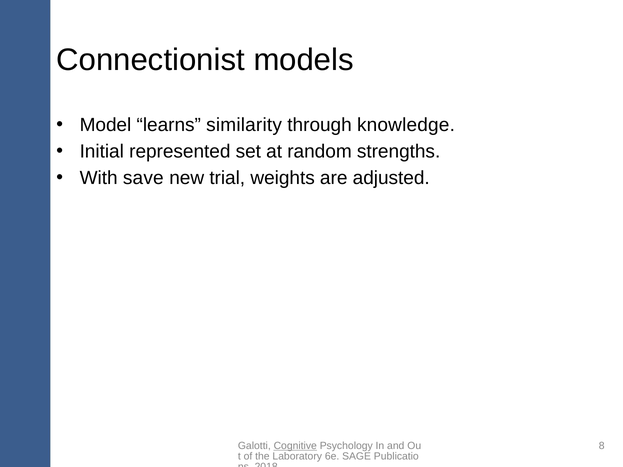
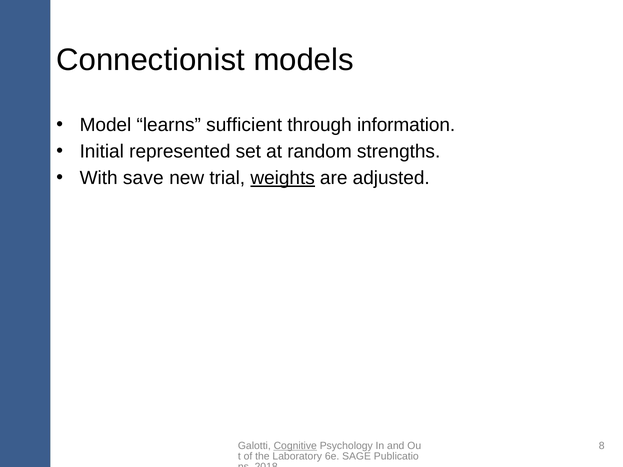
similarity: similarity -> sufficient
knowledge: knowledge -> information
weights underline: none -> present
